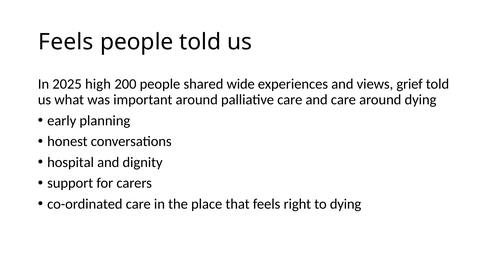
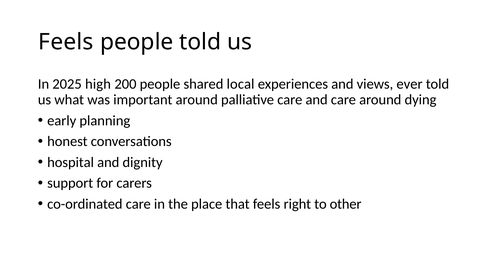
wide: wide -> local
grief: grief -> ever
to dying: dying -> other
